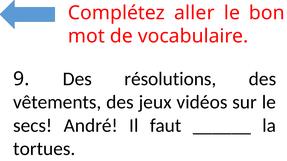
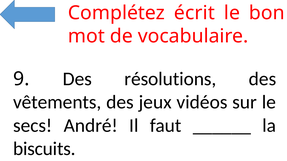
aller: aller -> écrit
tortues: tortues -> biscuits
